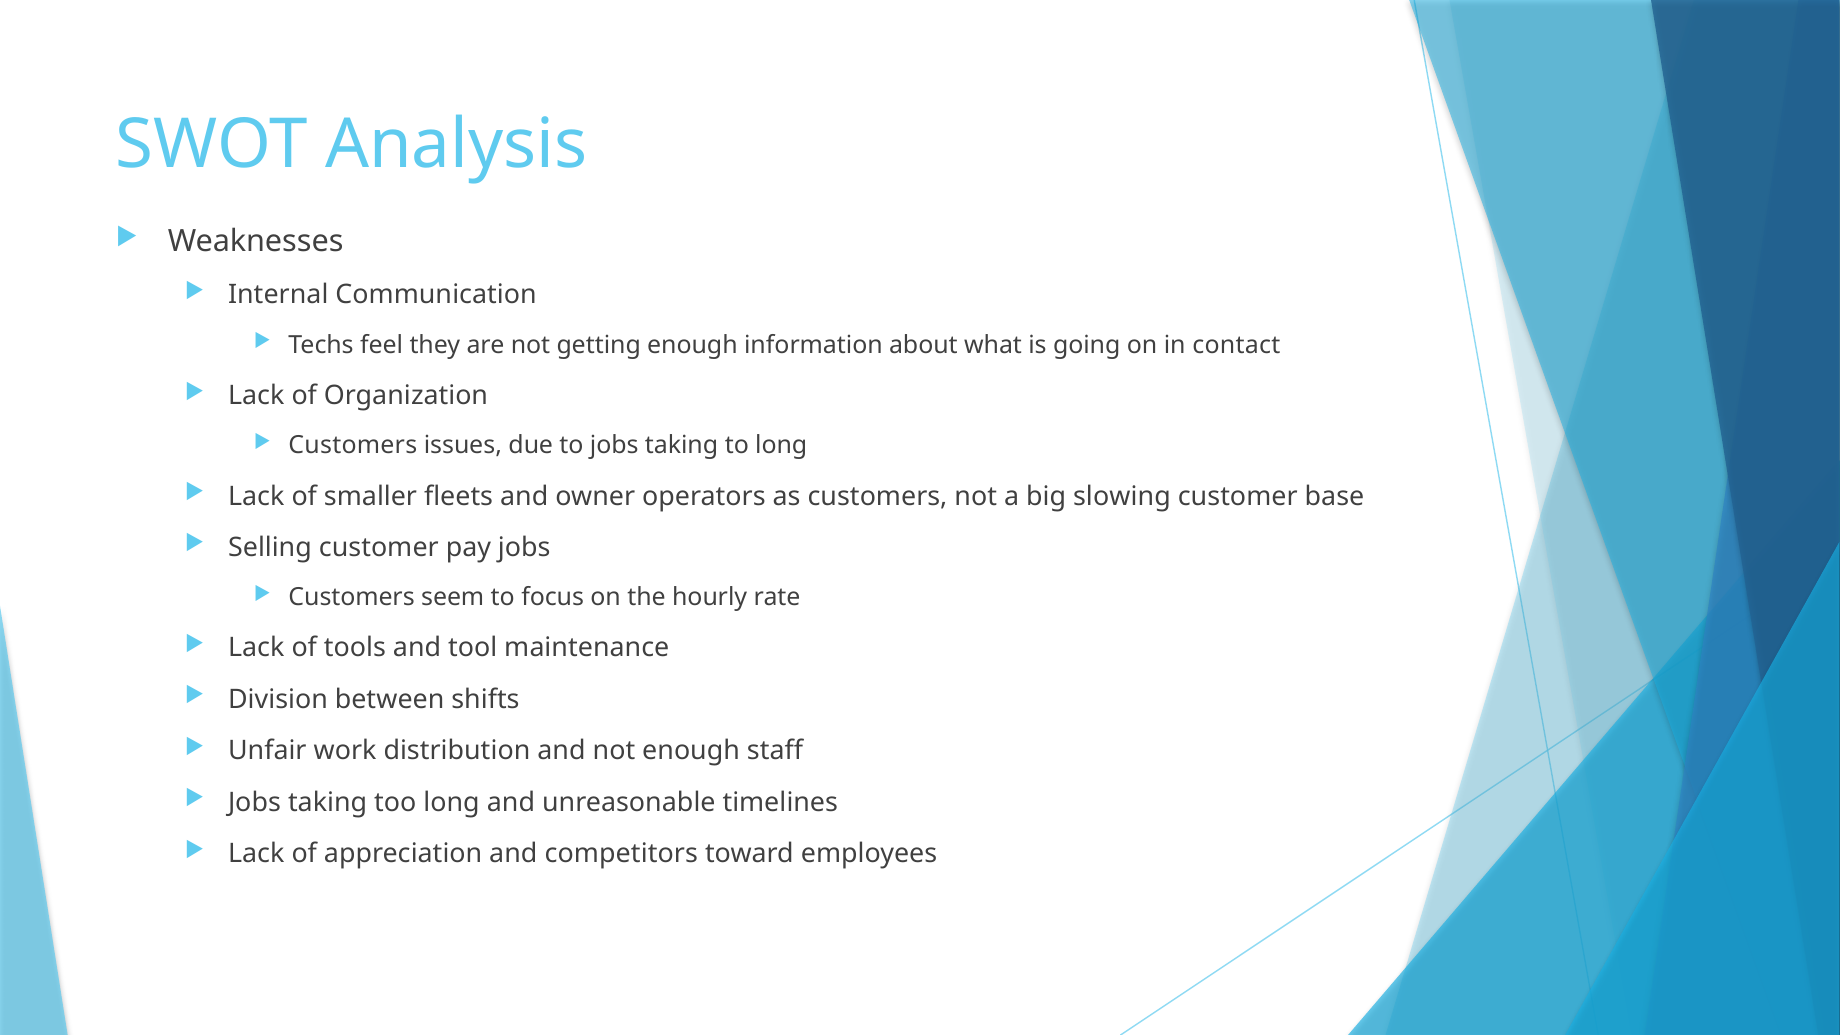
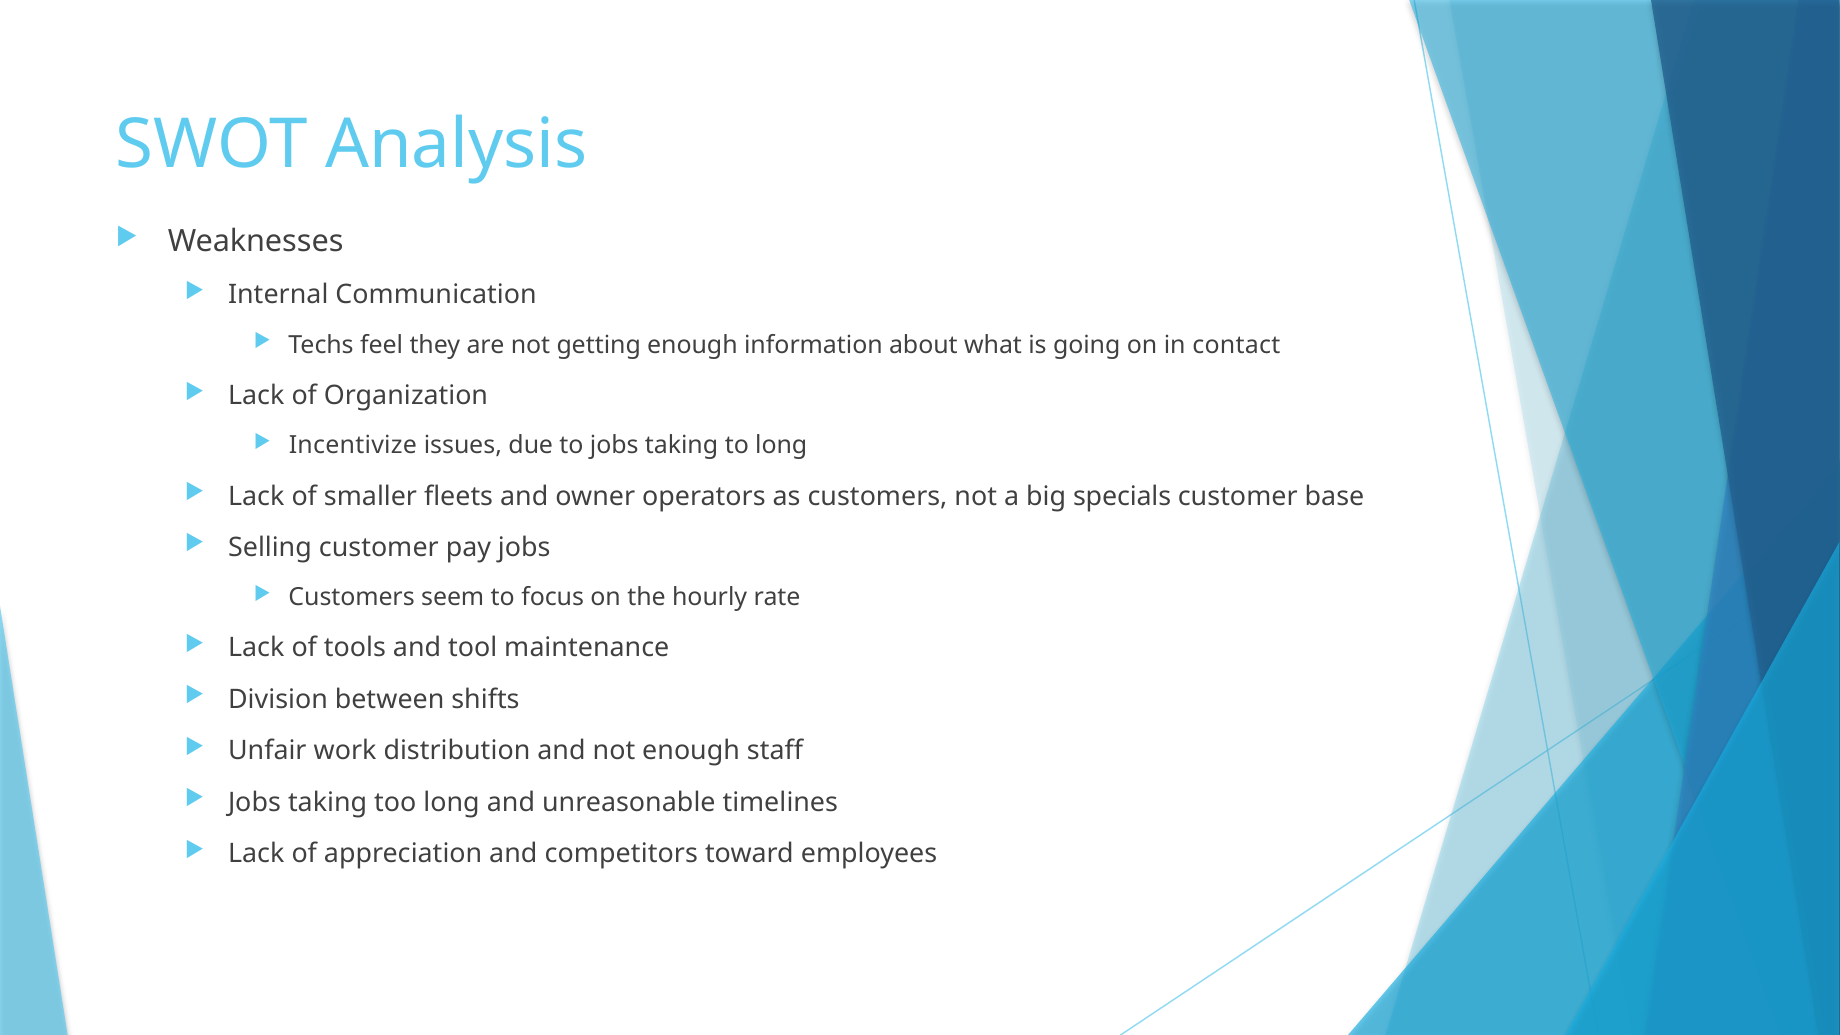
Customers at (353, 446): Customers -> Incentivize
slowing: slowing -> specials
